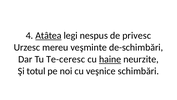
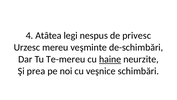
Atâtea underline: present -> none
Te-ceresc: Te-ceresc -> Te-mereu
totul: totul -> prea
